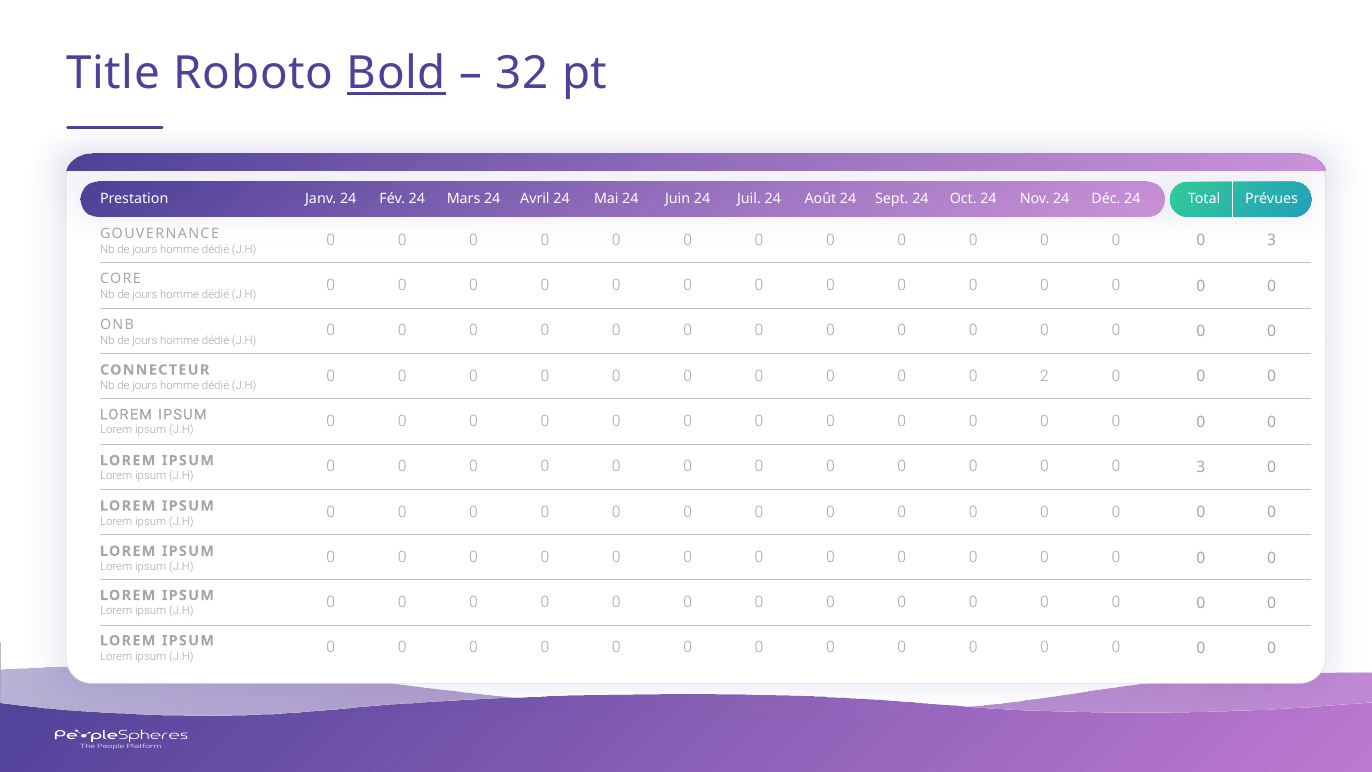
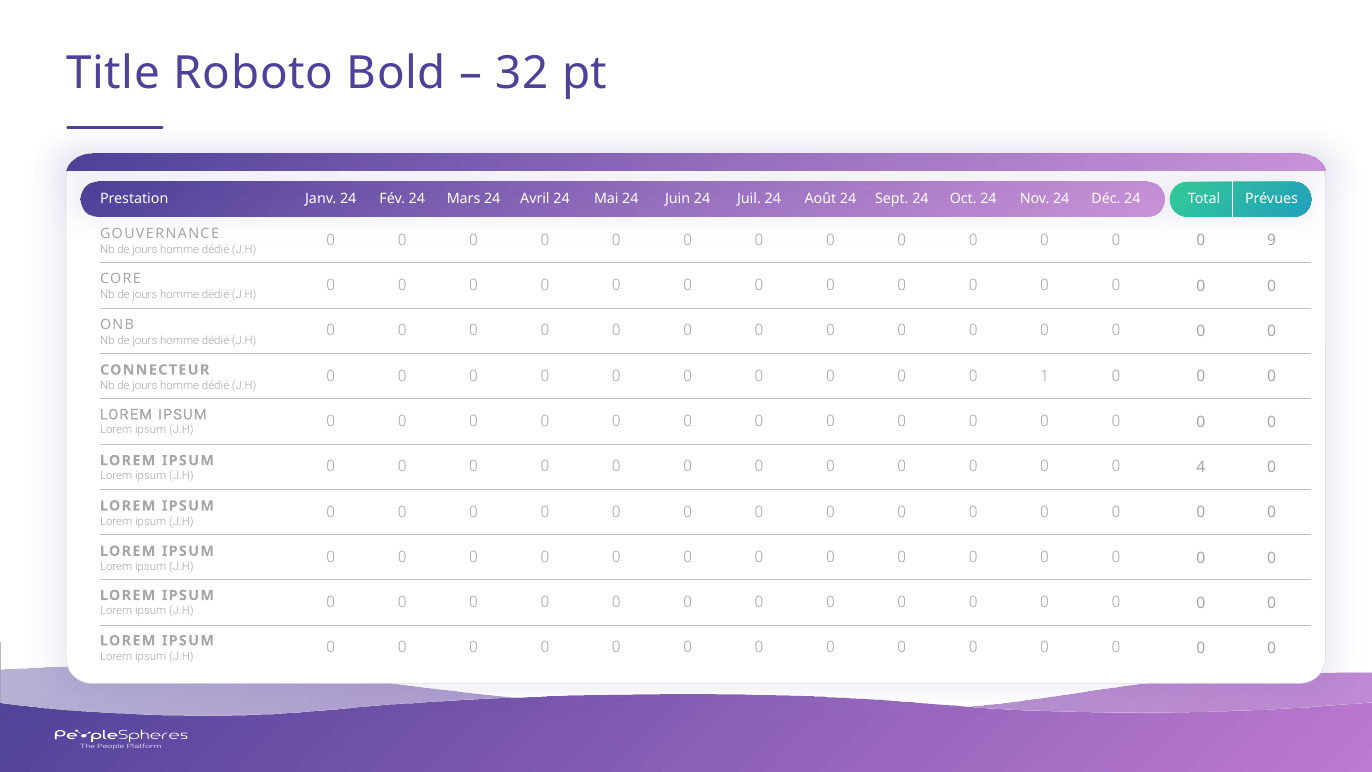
Bold underline: present -> none
3 at (1272, 241): 3 -> 9
2: 2 -> 1
3 at (1201, 467): 3 -> 4
